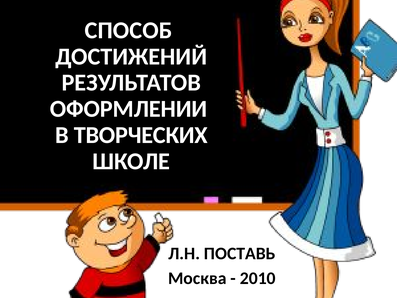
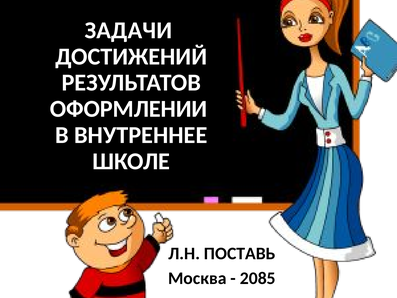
СПОСОБ: СПОСОБ -> ЗАДАЧИ
ТВОРЧЕСКИХ: ТВОРЧЕСКИХ -> ВНУТРЕННЕЕ
2010: 2010 -> 2085
